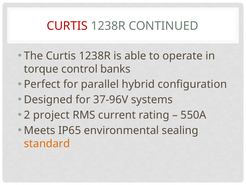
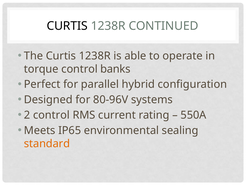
CURTIS at (67, 26) colour: red -> black
37-96V: 37-96V -> 80-96V
2 project: project -> control
